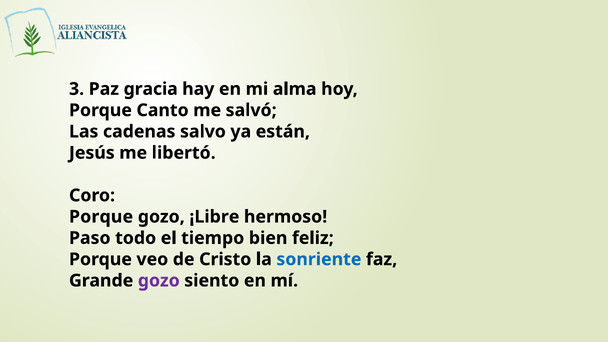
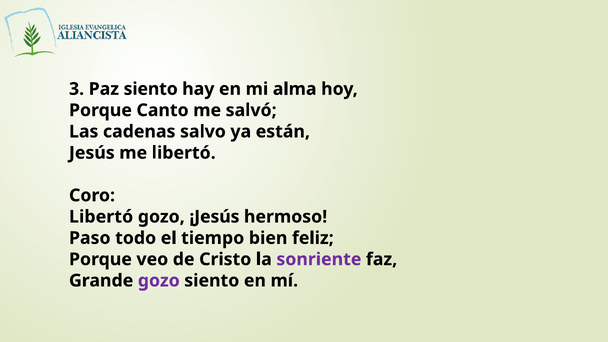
Paz gracia: gracia -> siento
Porque at (101, 217): Porque -> Libertó
¡Libre: ¡Libre -> ¡Jesús
sonriente colour: blue -> purple
